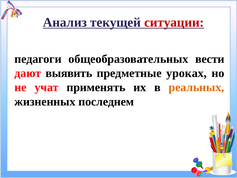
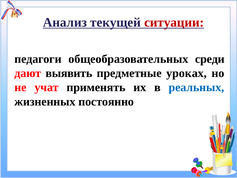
вести: вести -> среди
реальных colour: orange -> blue
последнем: последнем -> постоянно
